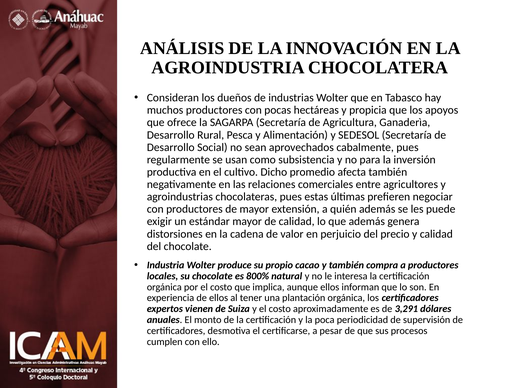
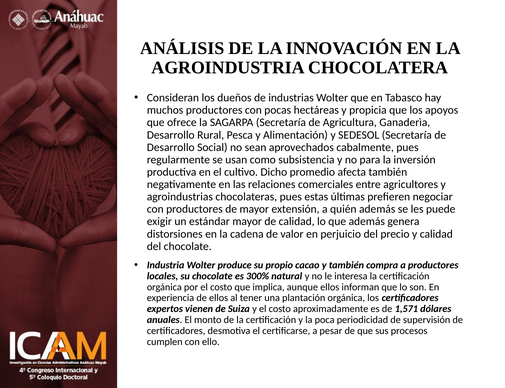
800%: 800% -> 300%
3,291: 3,291 -> 1,571
